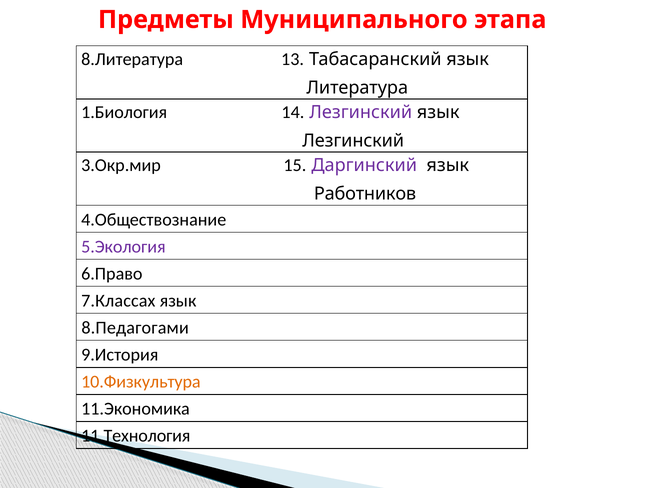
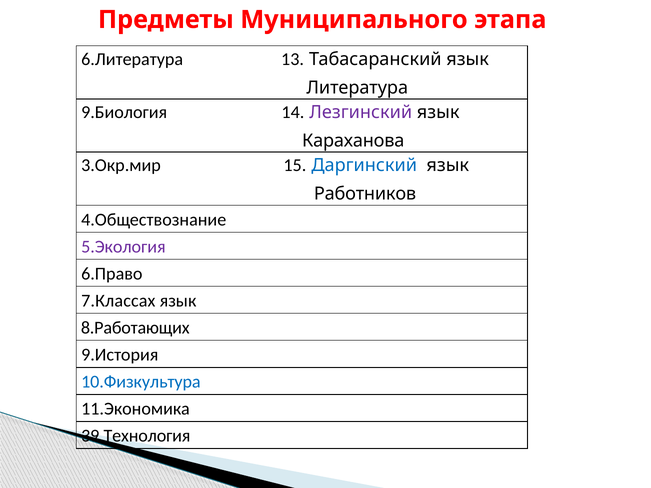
8.Литература: 8.Литература -> 6.Литература
1.Биология: 1.Биология -> 9.Биология
Лезгинский at (353, 141): Лезгинский -> Караханова
Даргинский colour: purple -> blue
8.Педагогами: 8.Педагогами -> 8.Работающих
10.Физкультура colour: orange -> blue
11.Технология: 11.Технология -> 39.Технология
